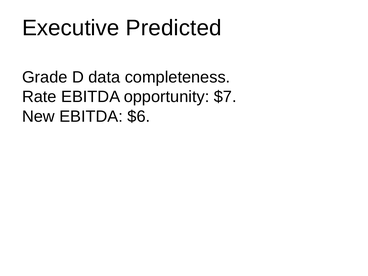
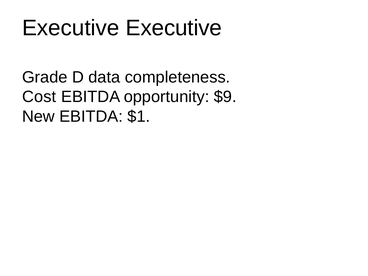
Executive Predicted: Predicted -> Executive
Rate: Rate -> Cost
$7: $7 -> $9
$6: $6 -> $1
